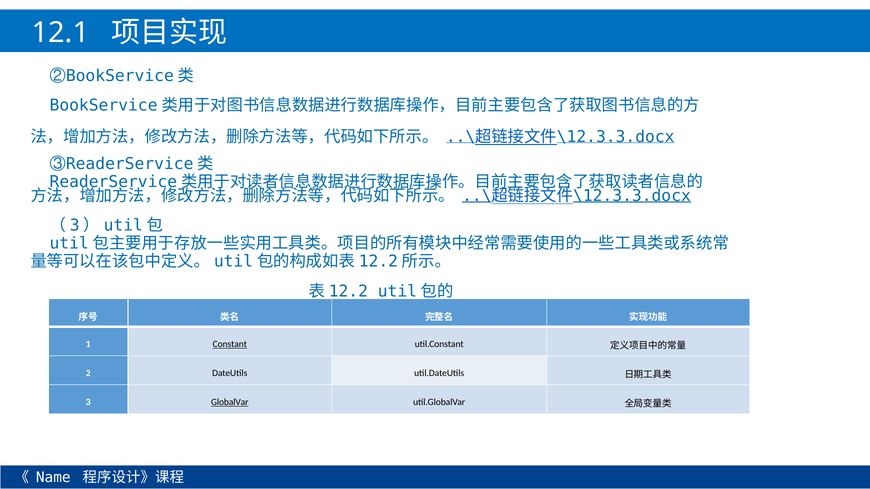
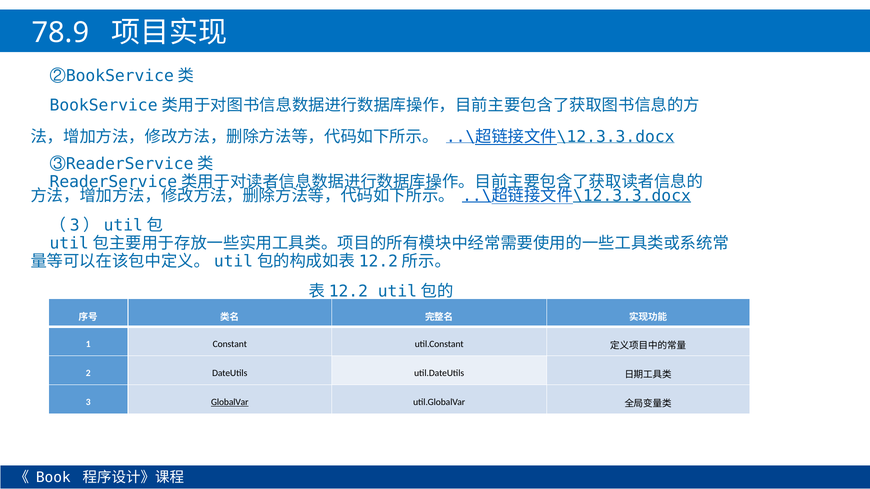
12.1: 12.1 -> 78.9
Constant underline: present -> none
Name: Name -> Book
